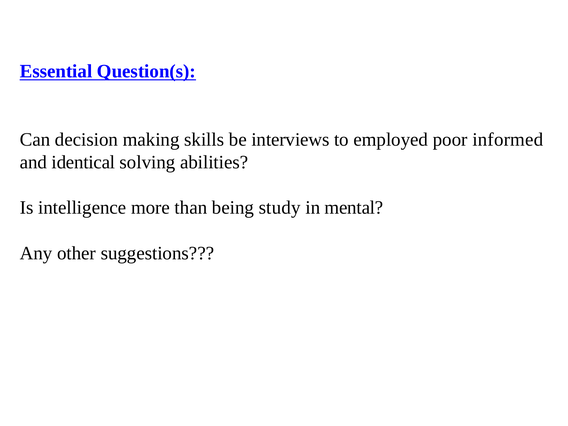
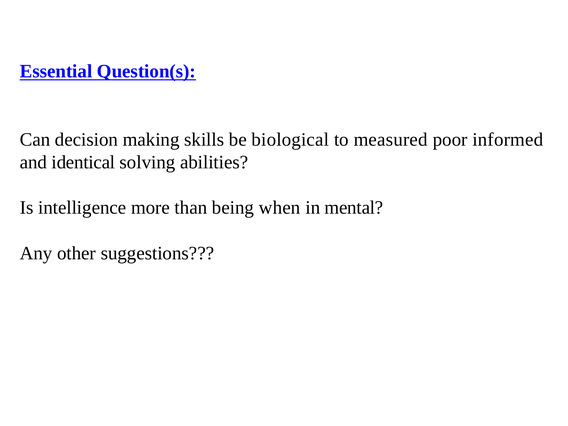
interviews: interviews -> biological
employed: employed -> measured
study: study -> when
